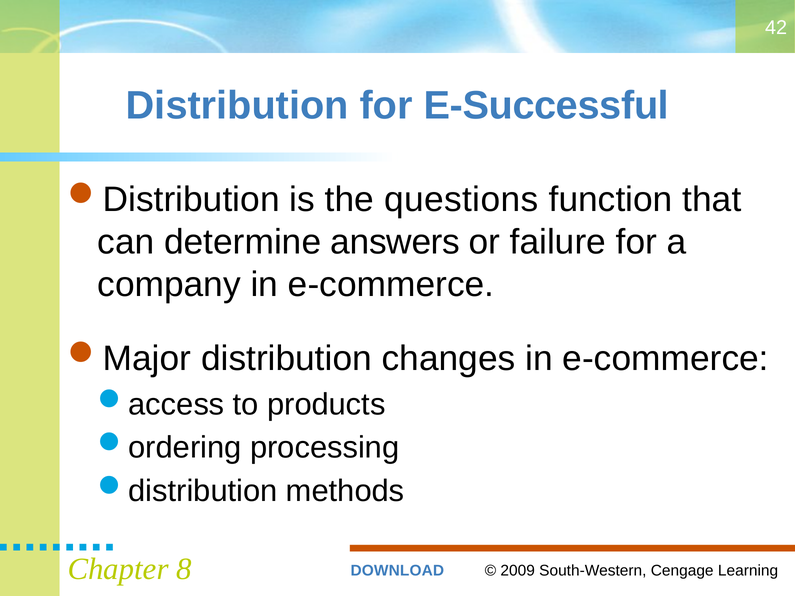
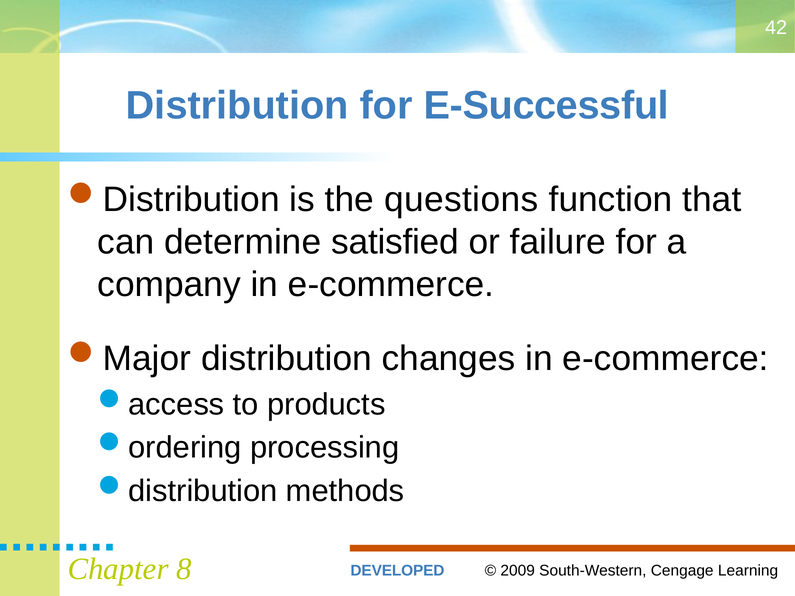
answers: answers -> satisfied
DOWNLOAD: DOWNLOAD -> DEVELOPED
